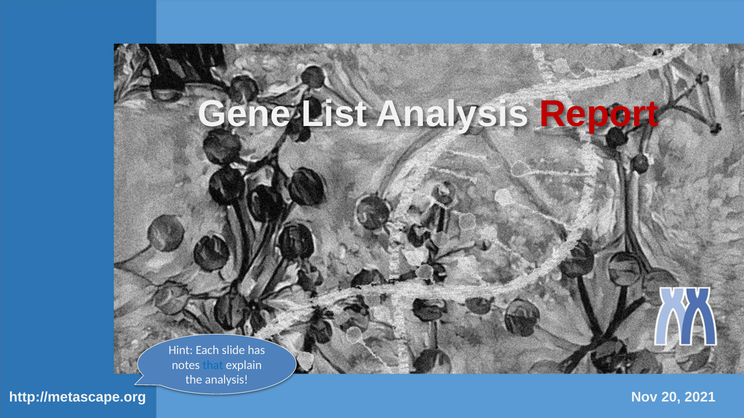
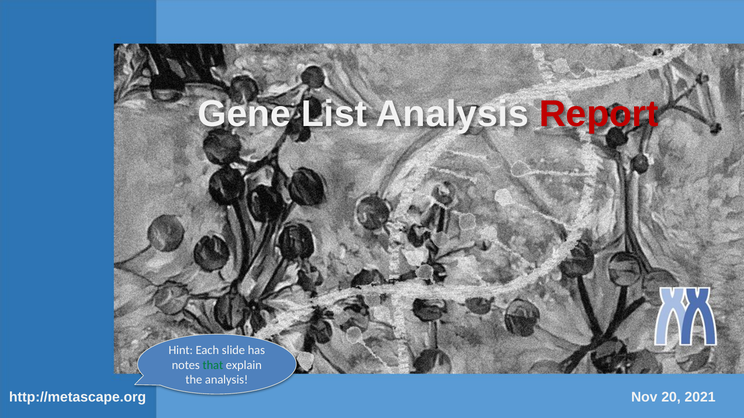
that colour: blue -> green
